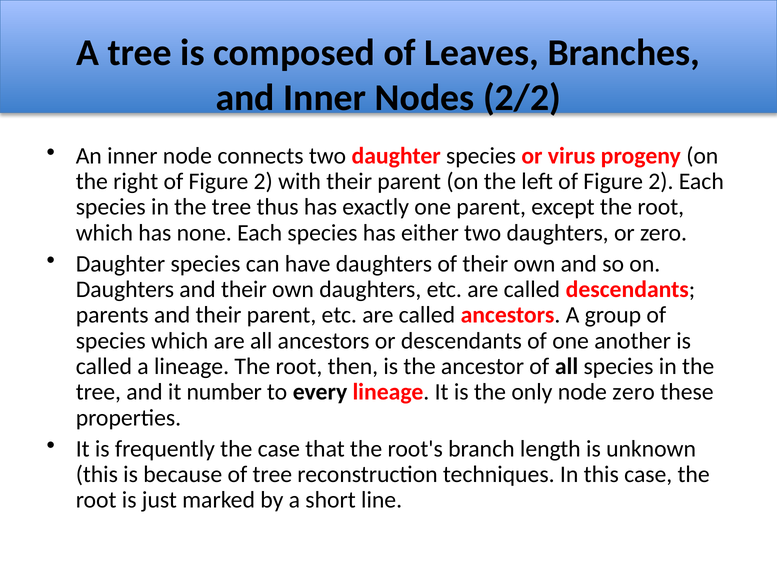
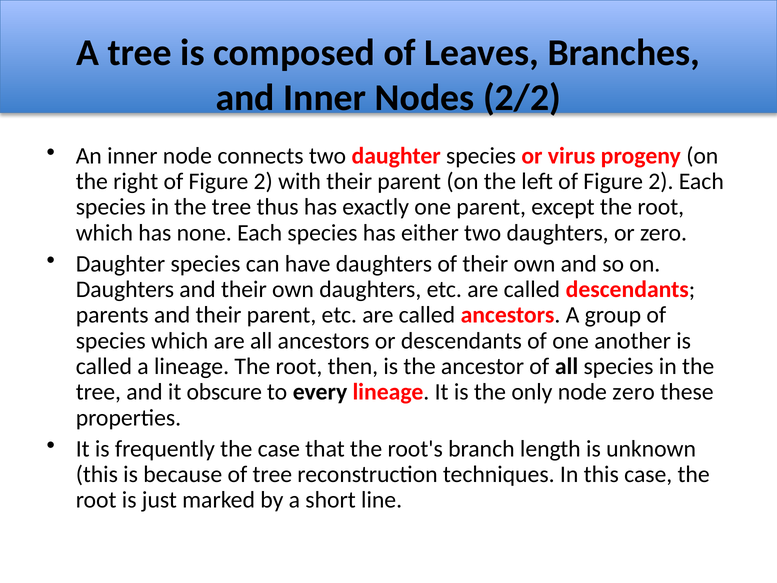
number: number -> obscure
